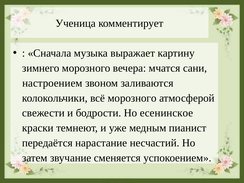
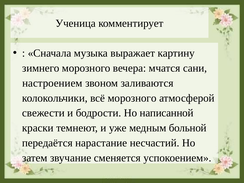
есенинское: есенинское -> написанной
пианист: пианист -> больной
